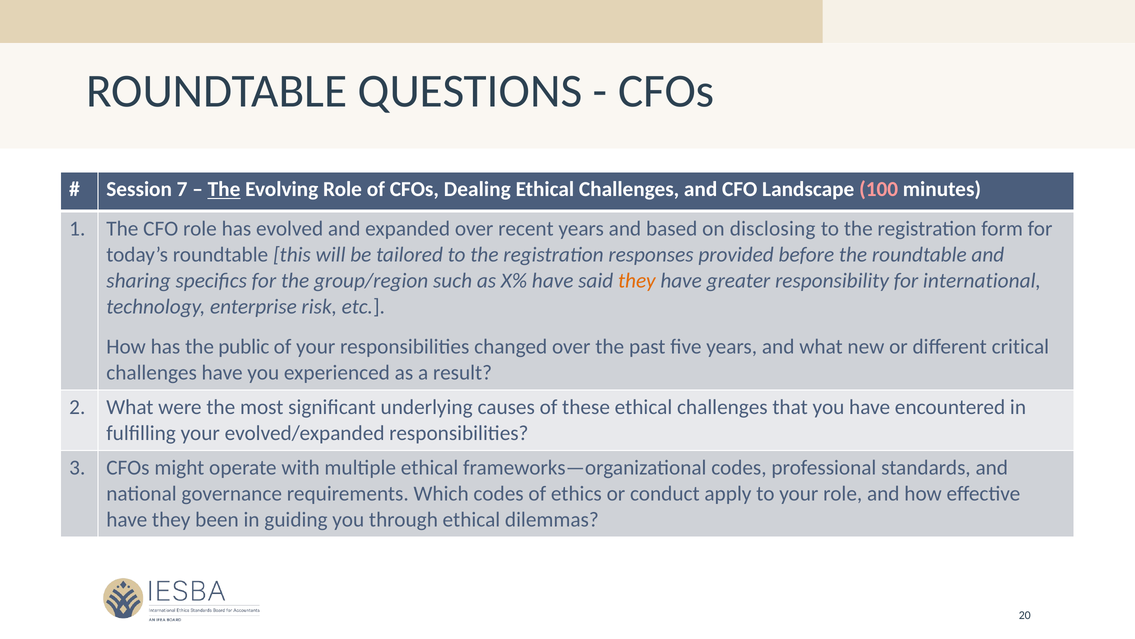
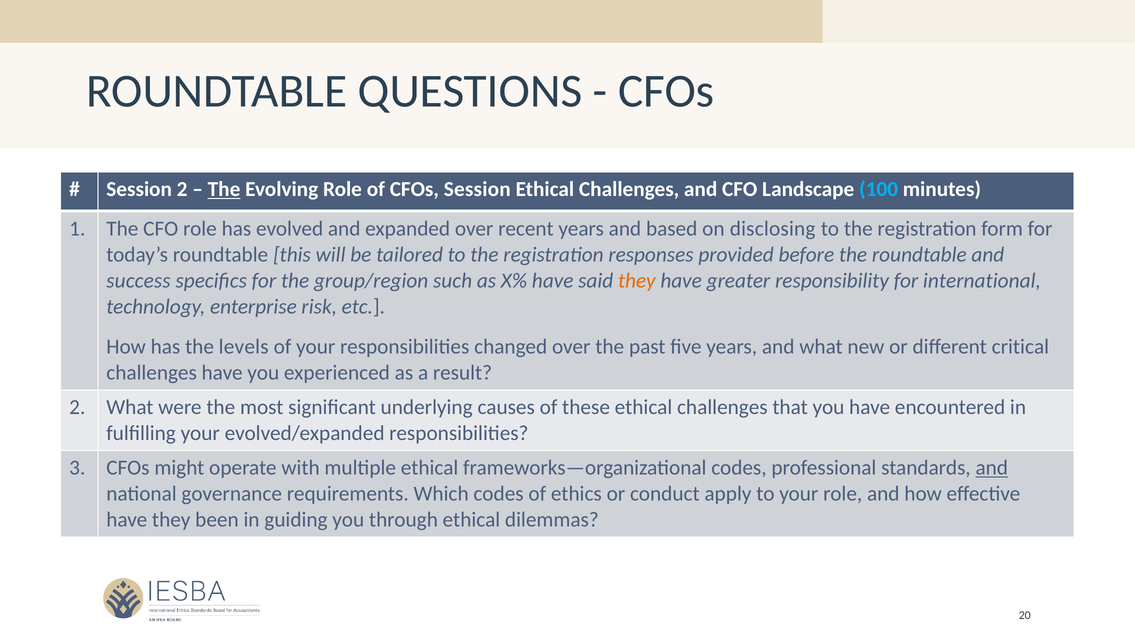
Session 7: 7 -> 2
CFOs Dealing: Dealing -> Session
100 colour: pink -> light blue
sharing: sharing -> success
public: public -> levels
and at (992, 467) underline: none -> present
